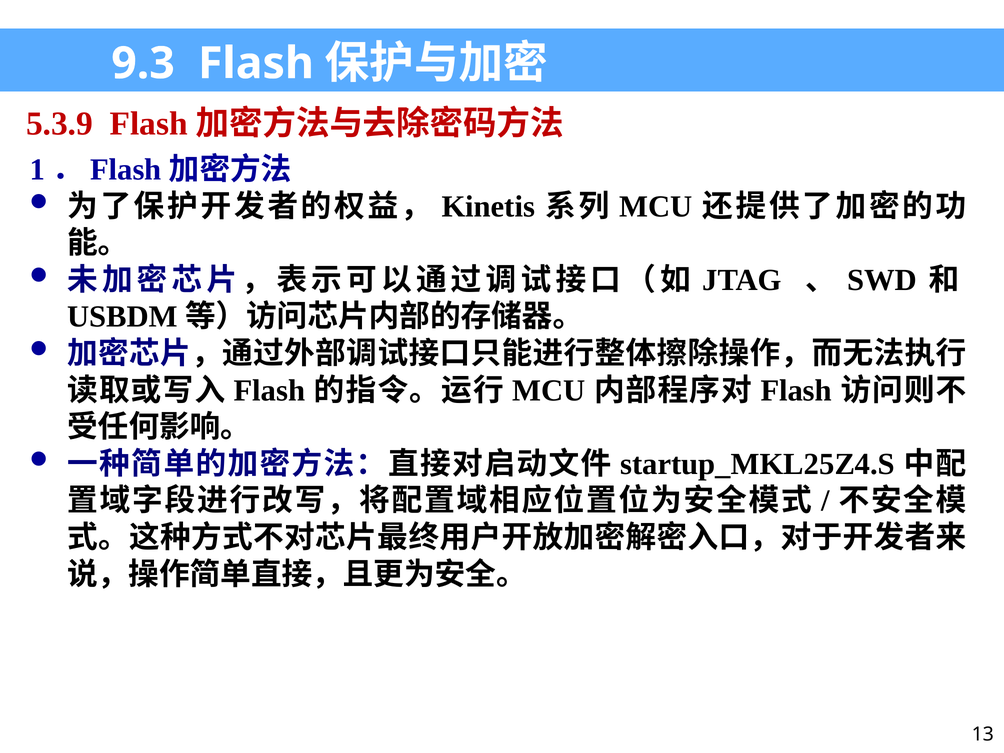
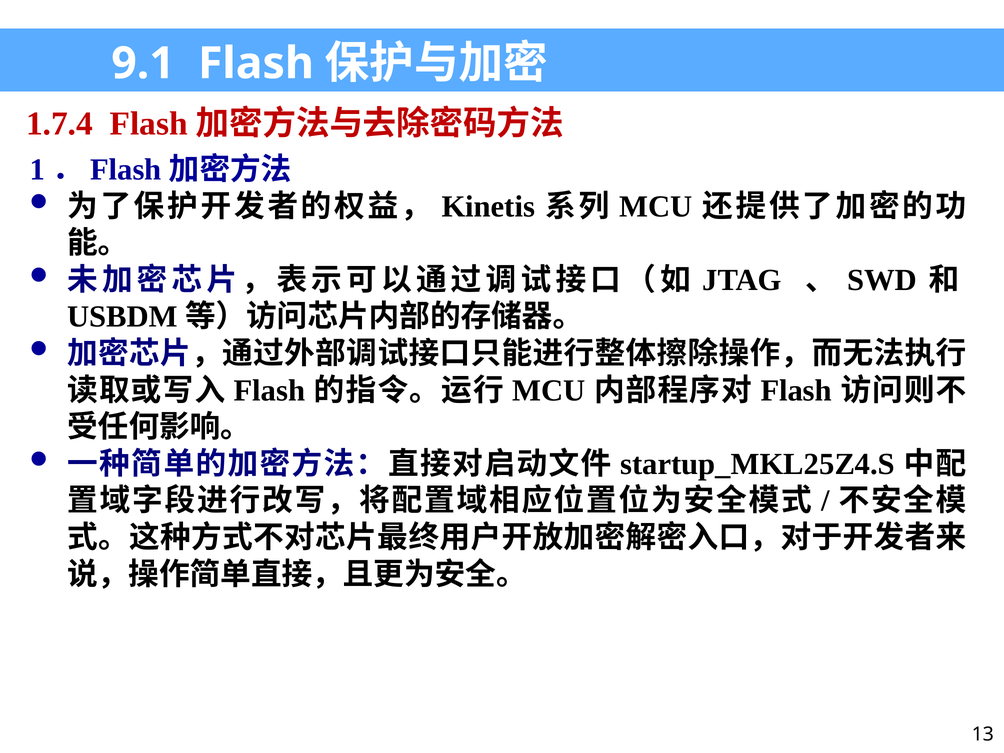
9.3: 9.3 -> 9.1
5.3.9: 5.3.9 -> 1.7.4
